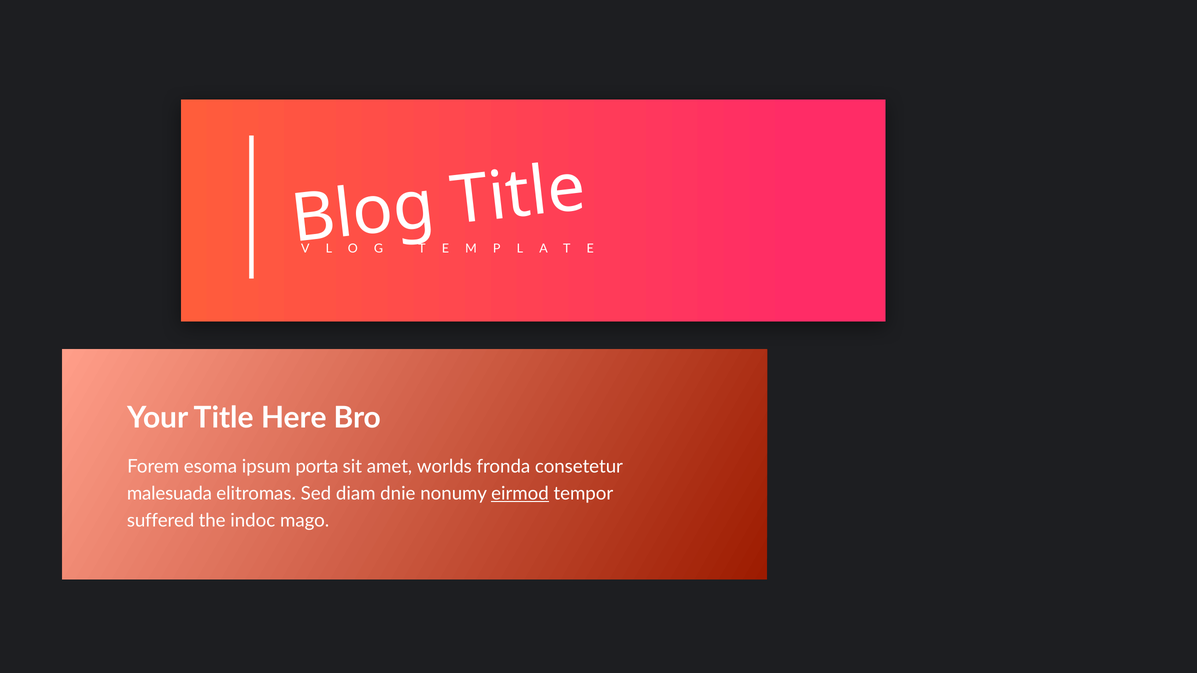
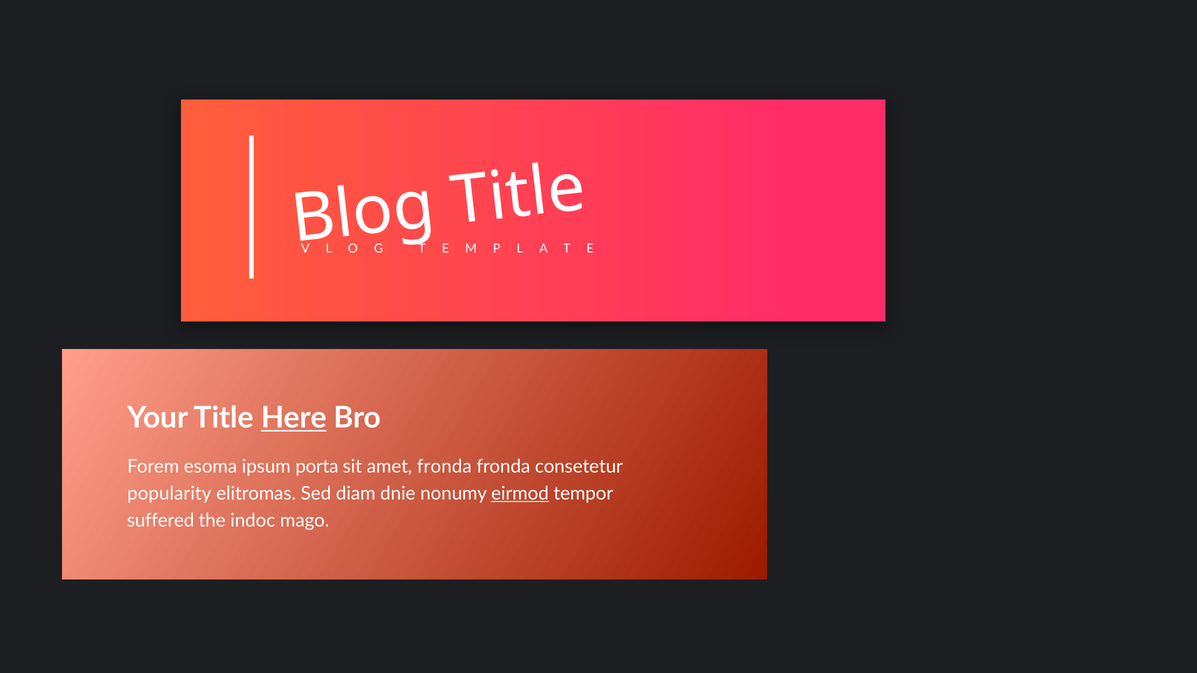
Here underline: none -> present
amet worlds: worlds -> fronda
malesuada: malesuada -> popularity
